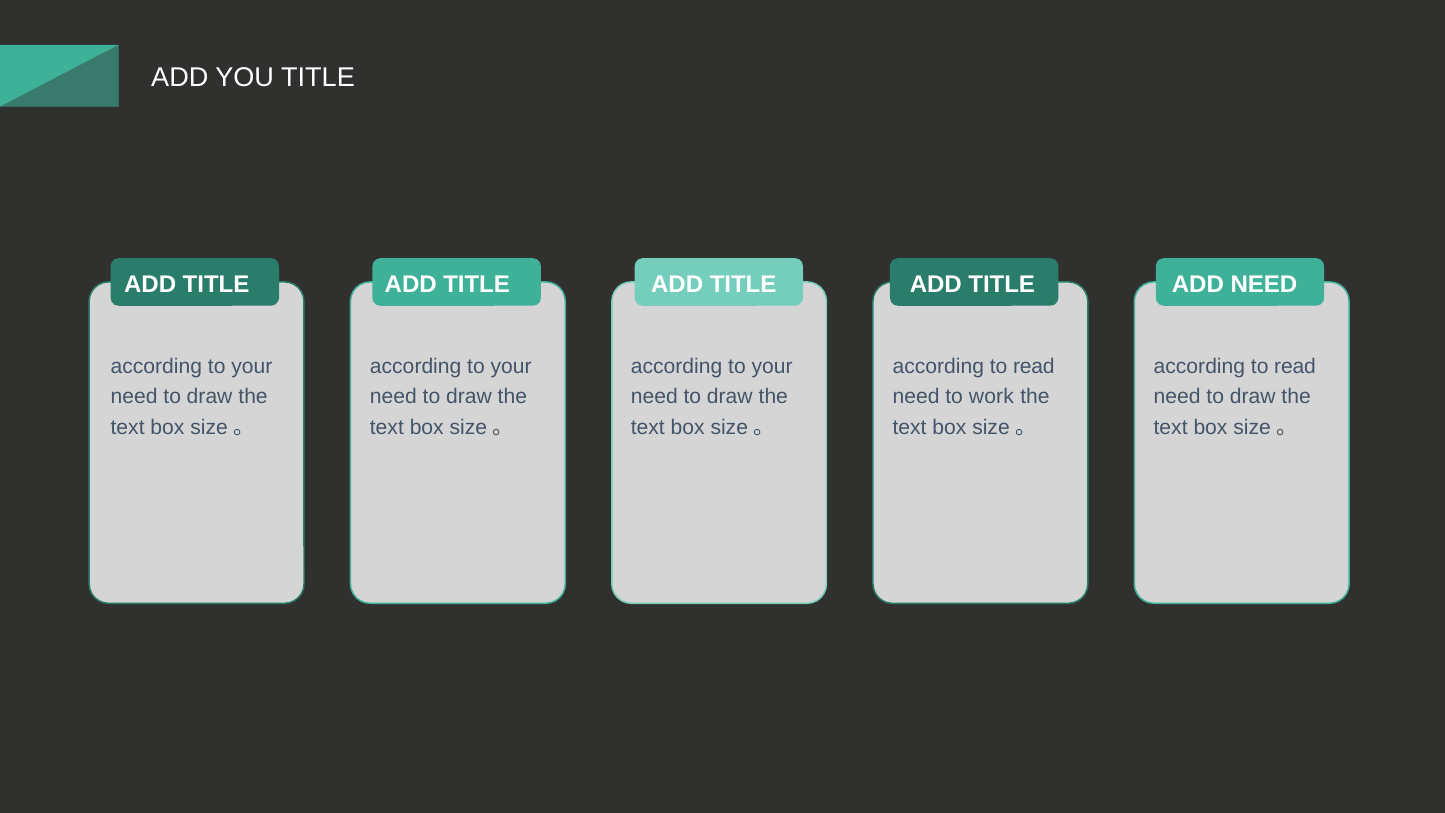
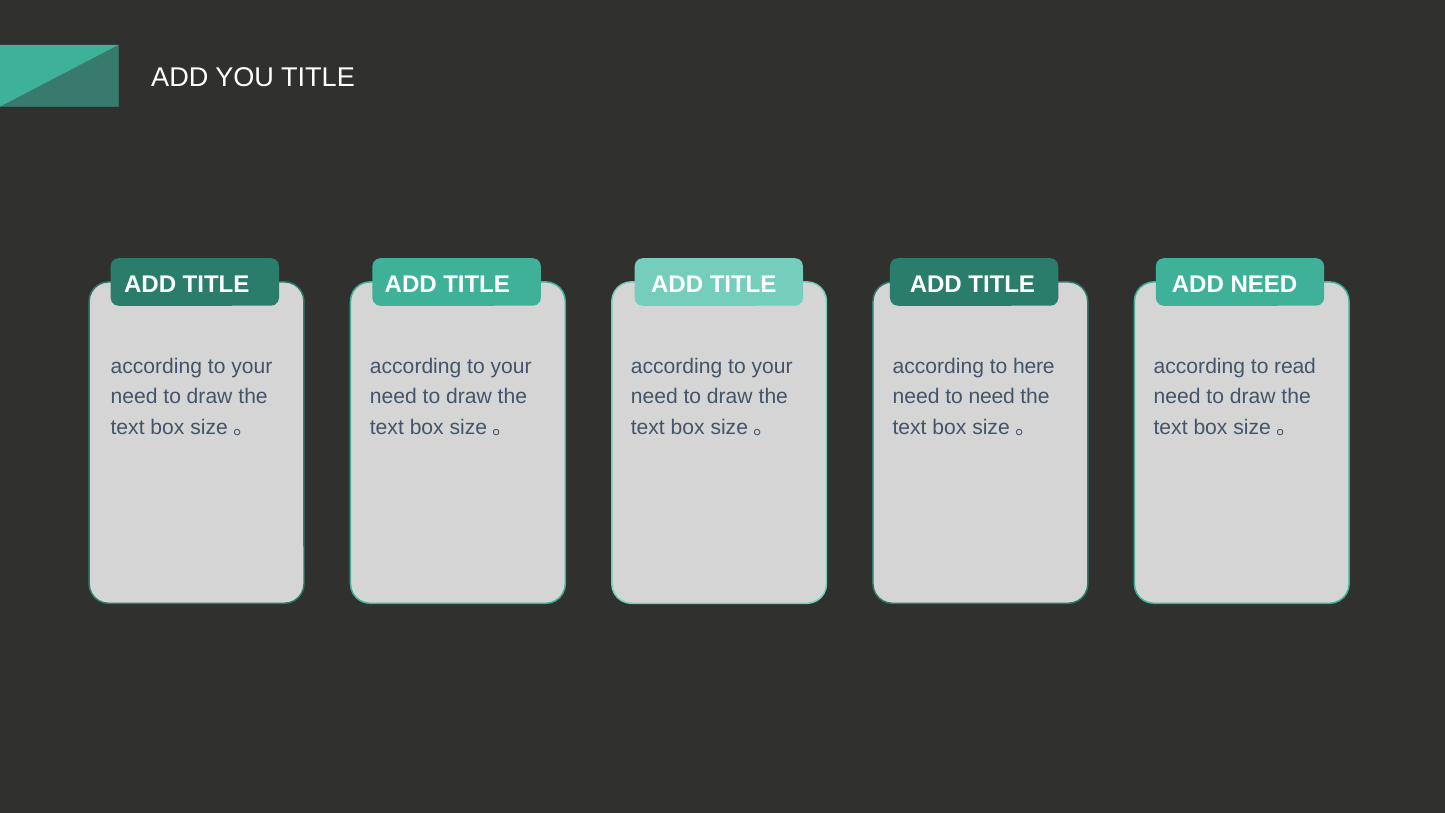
read at (1034, 366): read -> here
to work: work -> need
